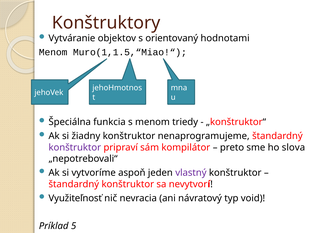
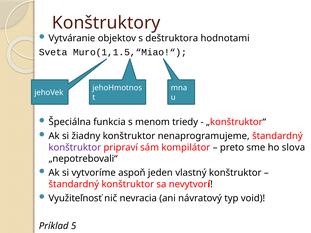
orientovaný: orientovaný -> deštruktora
Menom at (53, 52): Menom -> Sveta
vlastný colour: purple -> black
